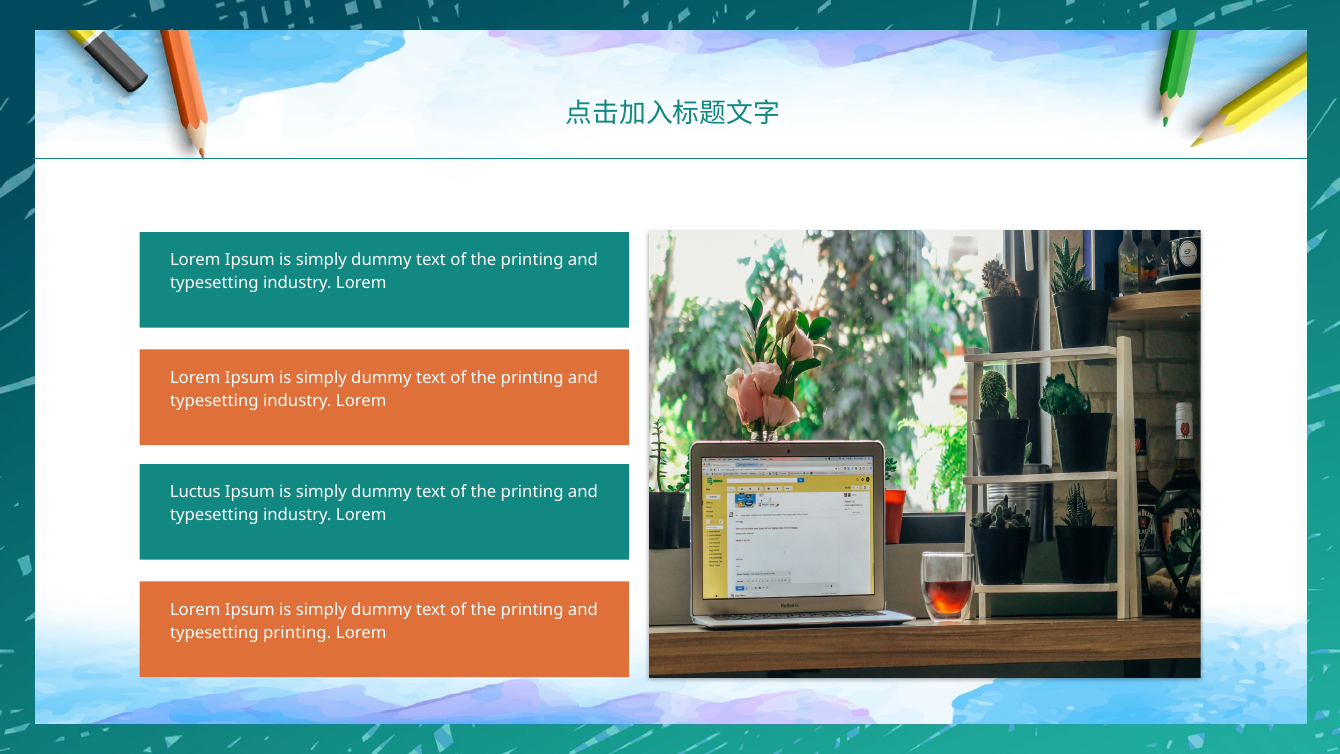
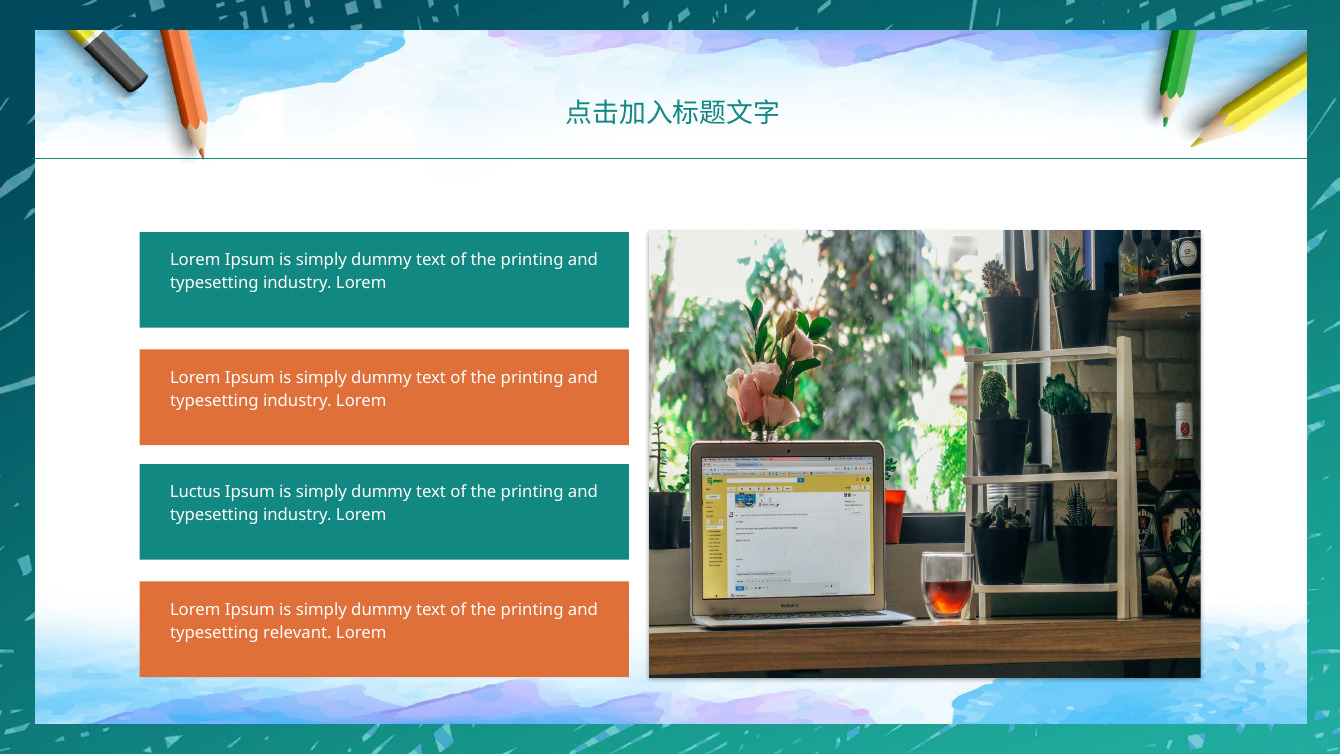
typesetting printing: printing -> relevant
